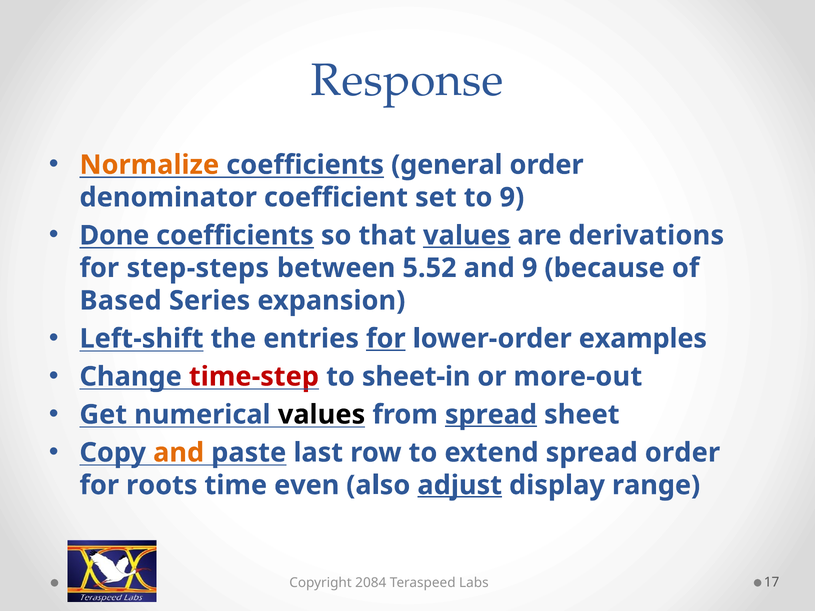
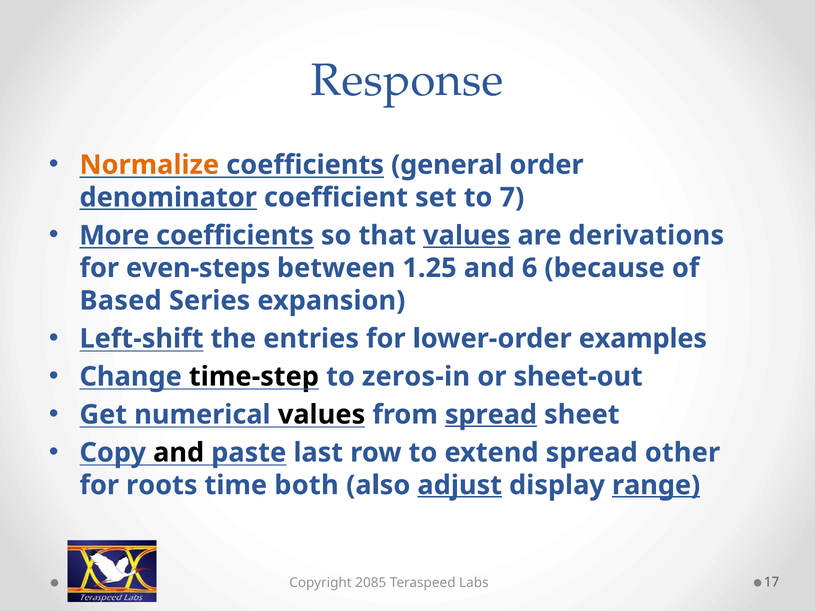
denominator underline: none -> present
to 9: 9 -> 7
Done: Done -> More
step-steps: step-steps -> even-steps
5.52: 5.52 -> 1.25
and 9: 9 -> 6
for at (386, 339) underline: present -> none
time-step colour: red -> black
sheet-in: sheet-in -> zeros-in
more-out: more-out -> sheet-out
and at (179, 453) colour: orange -> black
spread order: order -> other
even: even -> both
range underline: none -> present
2084: 2084 -> 2085
